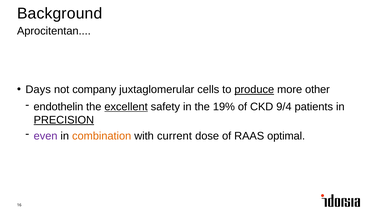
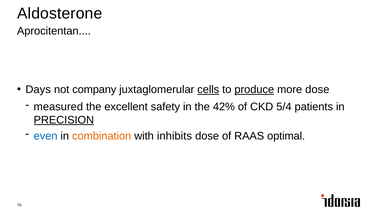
Background: Background -> Aldosterone
cells underline: none -> present
more other: other -> dose
endothelin: endothelin -> measured
excellent underline: present -> none
19%: 19% -> 42%
9/4: 9/4 -> 5/4
even colour: purple -> blue
current: current -> inhibits
